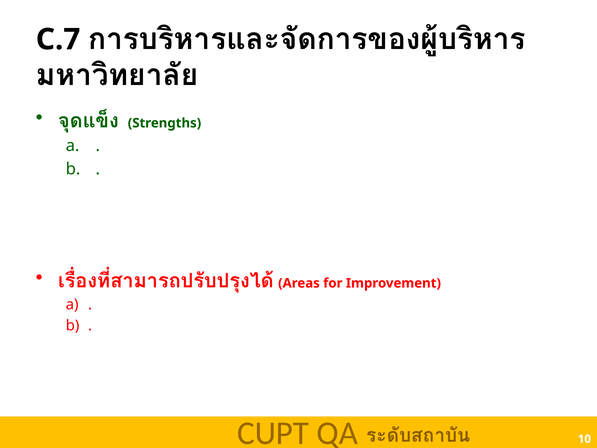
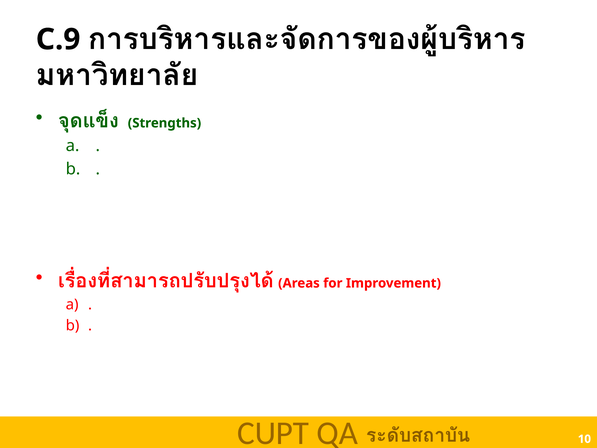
C.7: C.7 -> C.9
